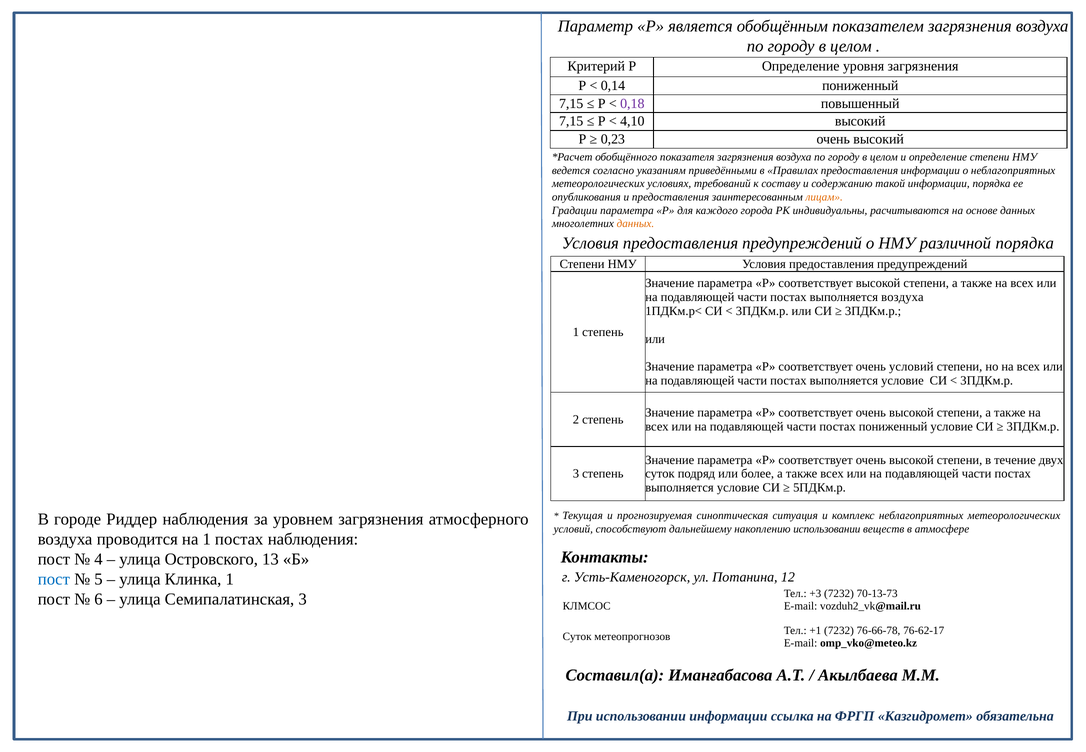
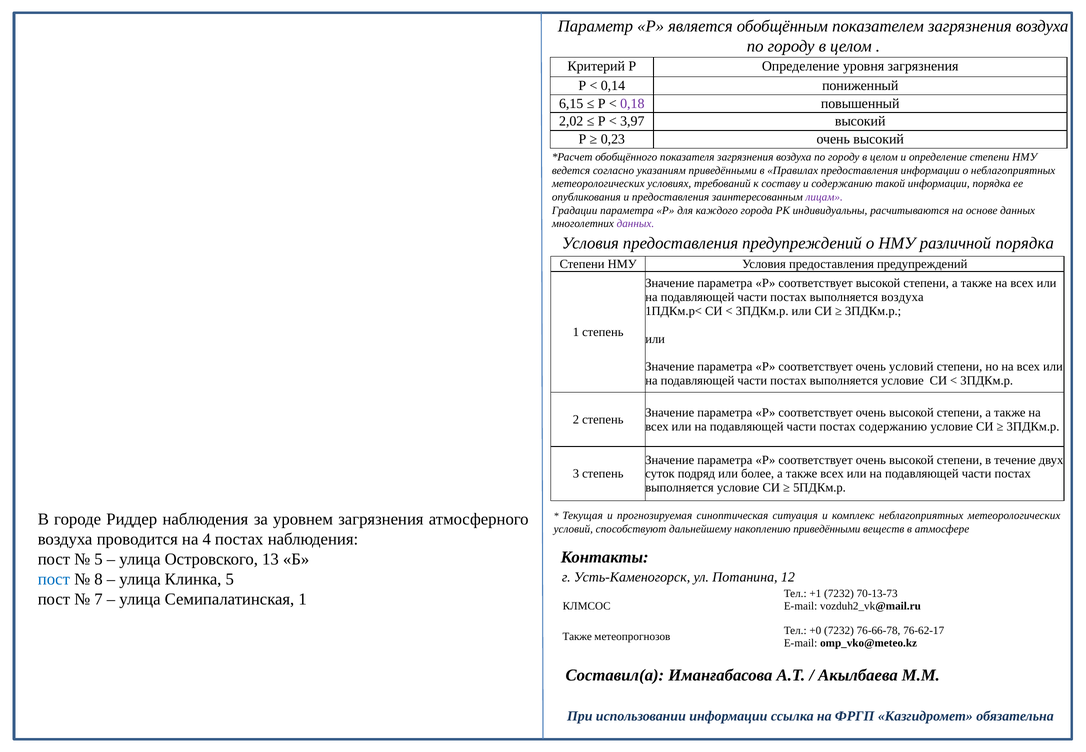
7,15 at (571, 103): 7,15 -> 6,15
7,15 at (571, 121): 7,15 -> 2,02
4,10: 4,10 -> 3,97
лицам colour: orange -> purple
данных at (635, 224) colour: orange -> purple
постах пониженный: пониженный -> содержанию
накоплению использовании: использовании -> приведёнными
на 1: 1 -> 4
4 at (98, 559): 4 -> 5
5: 5 -> 8
Клинка 1: 1 -> 5
+3: +3 -> +1
6: 6 -> 7
Семипалатинская 3: 3 -> 1
+1: +1 -> +0
Суток at (577, 637): Суток -> Также
